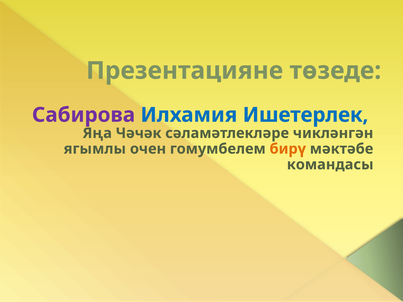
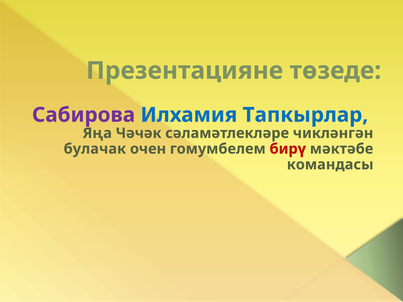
Ишетерлек: Ишетерлек -> Тапкырлар
ягымлы: ягымлы -> булачак
бирү colour: orange -> red
